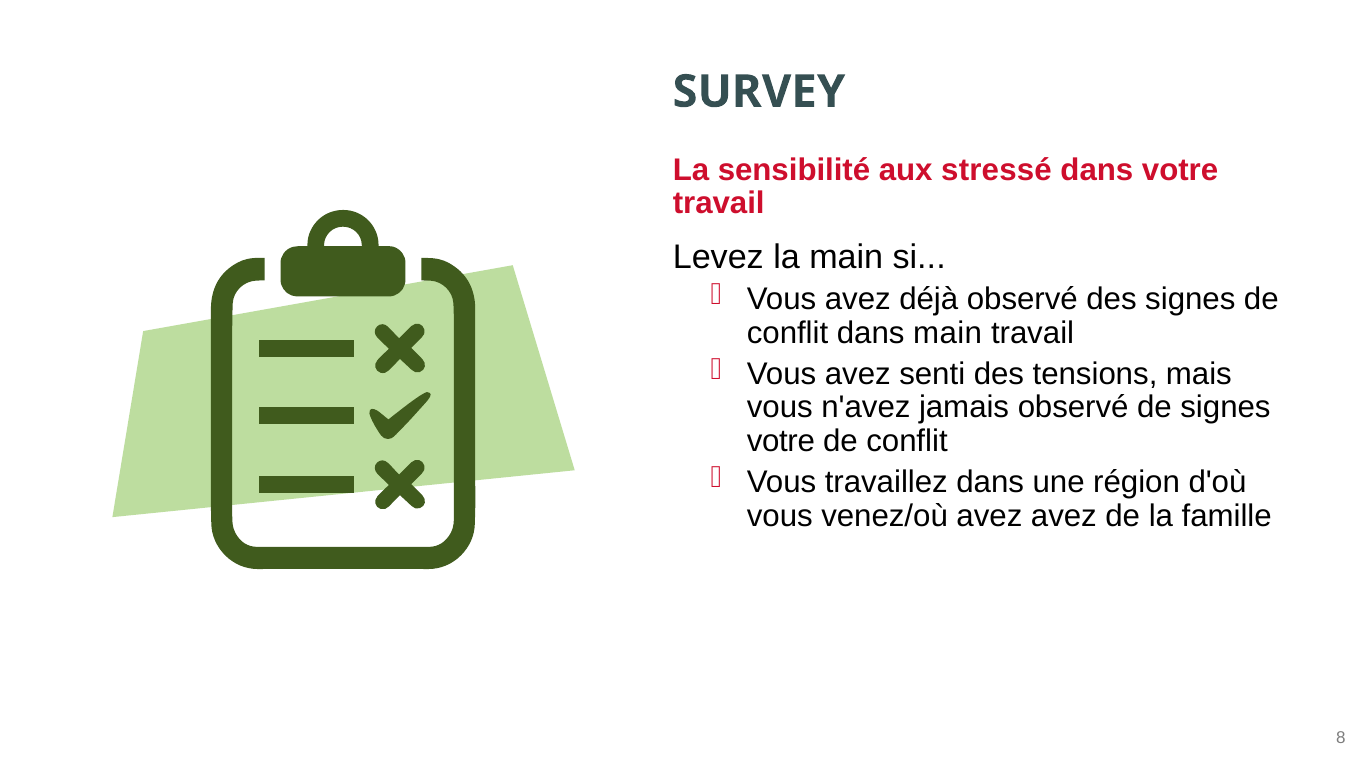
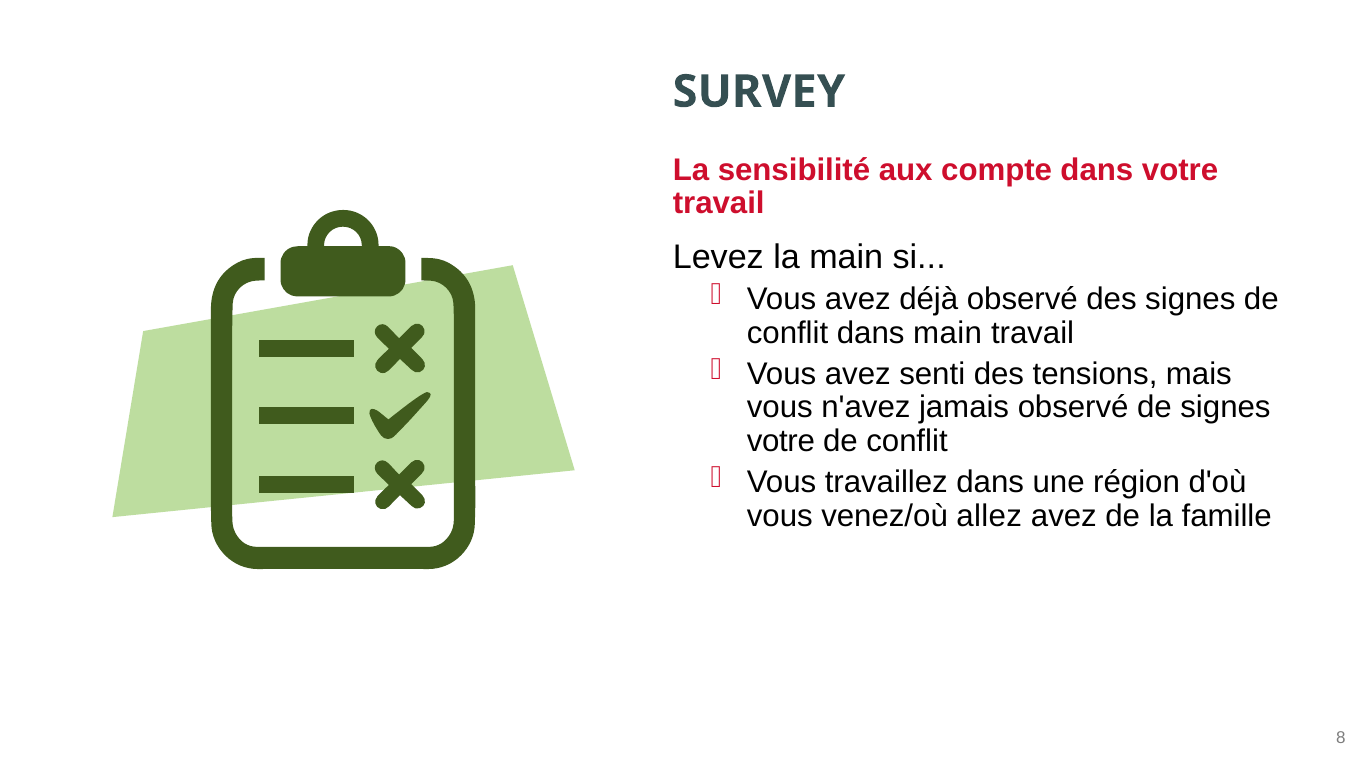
stressé: stressé -> compte
venez/où avez: avez -> allez
